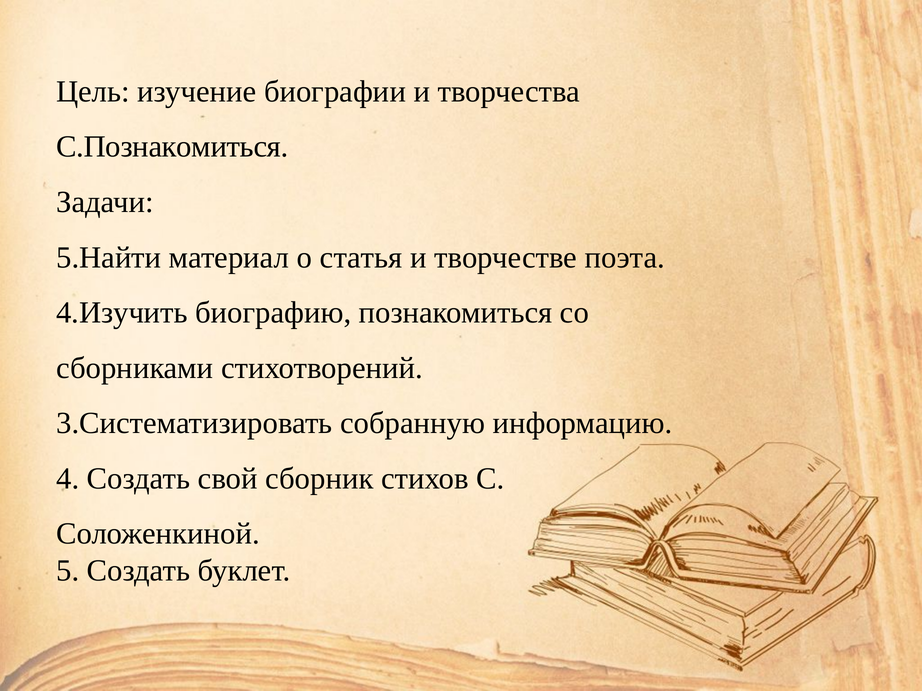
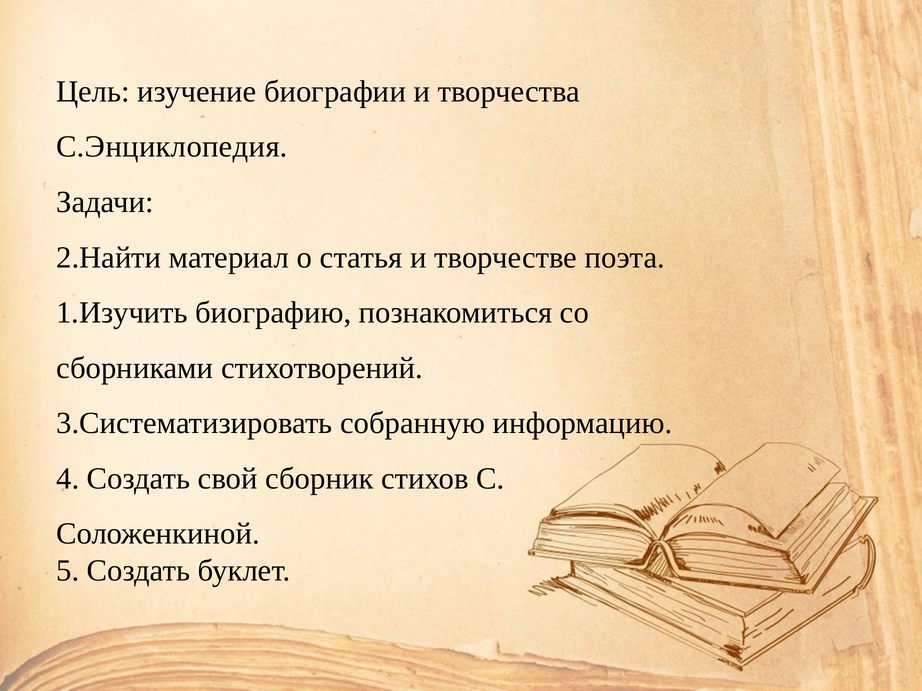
С.Познакомиться: С.Познакомиться -> С.Энциклопедия
5.Найти: 5.Найти -> 2.Найти
4.Изучить: 4.Изучить -> 1.Изучить
